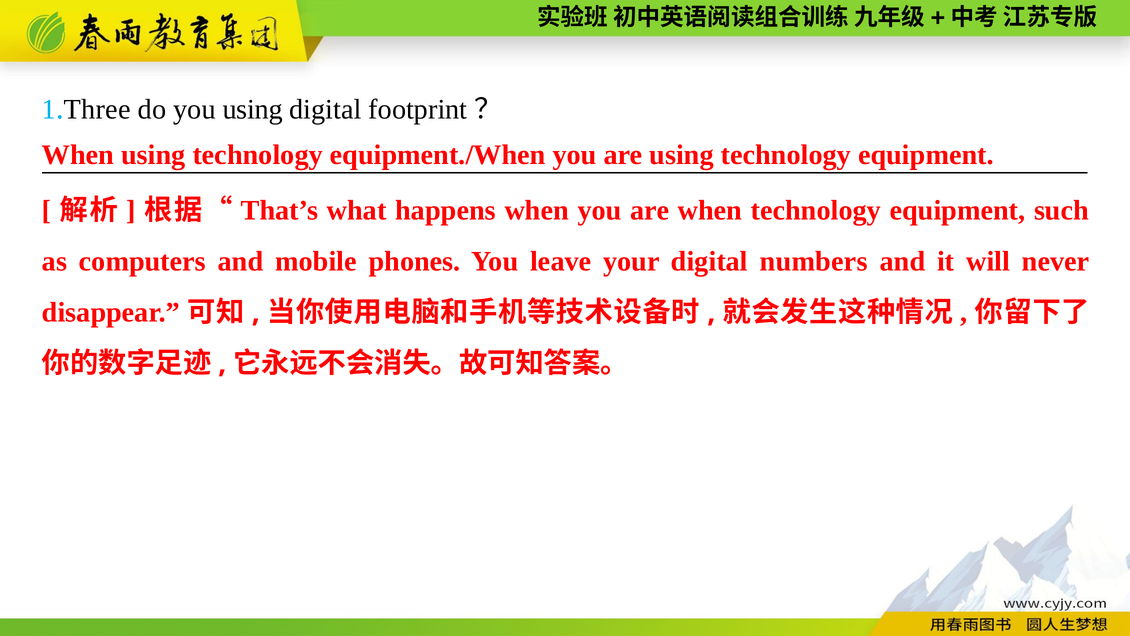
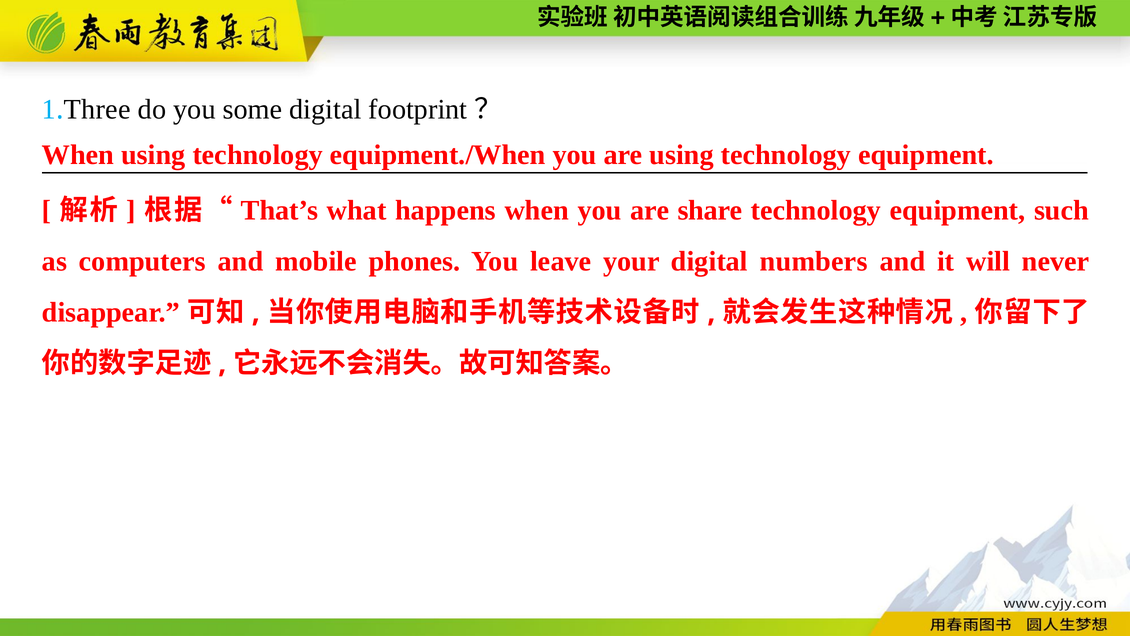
you using: using -> some
are when: when -> share
